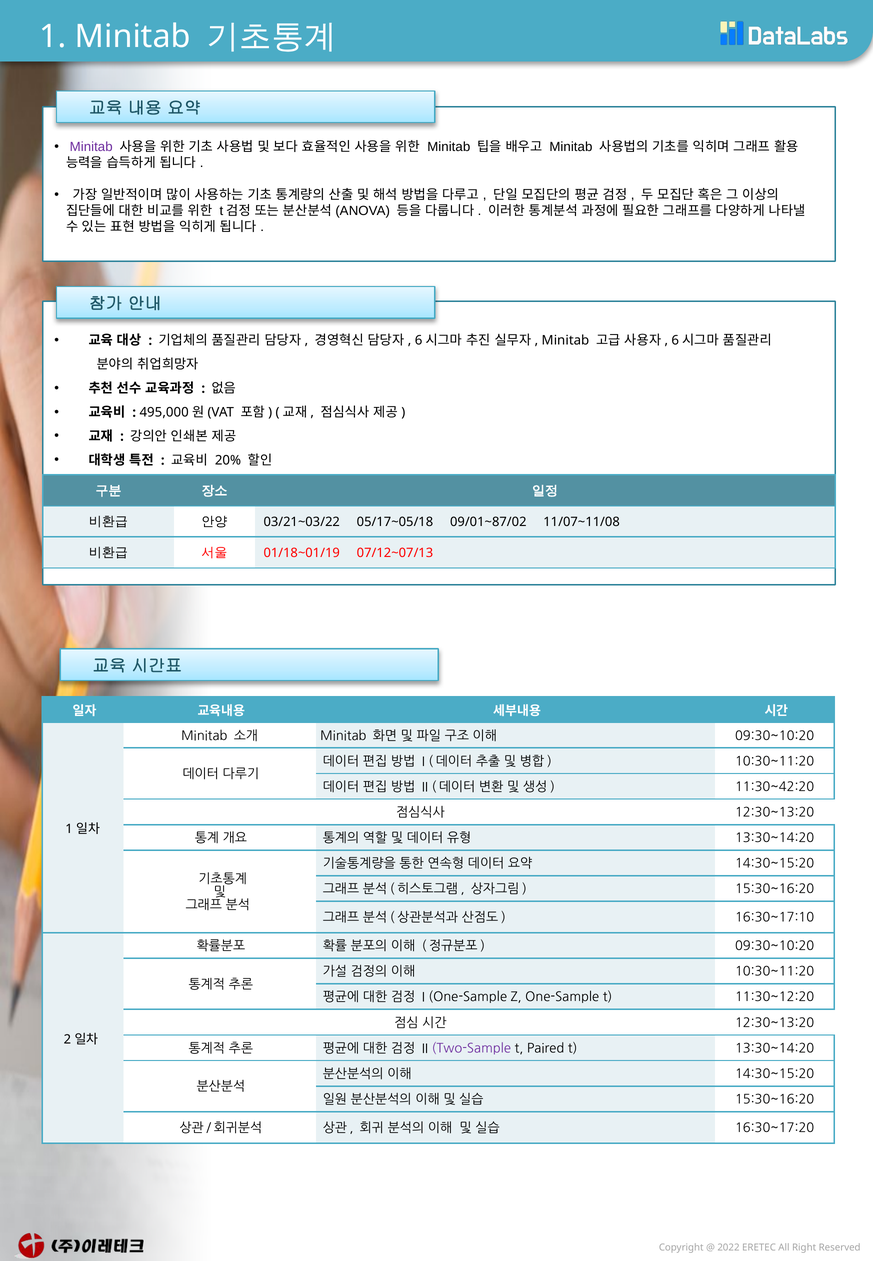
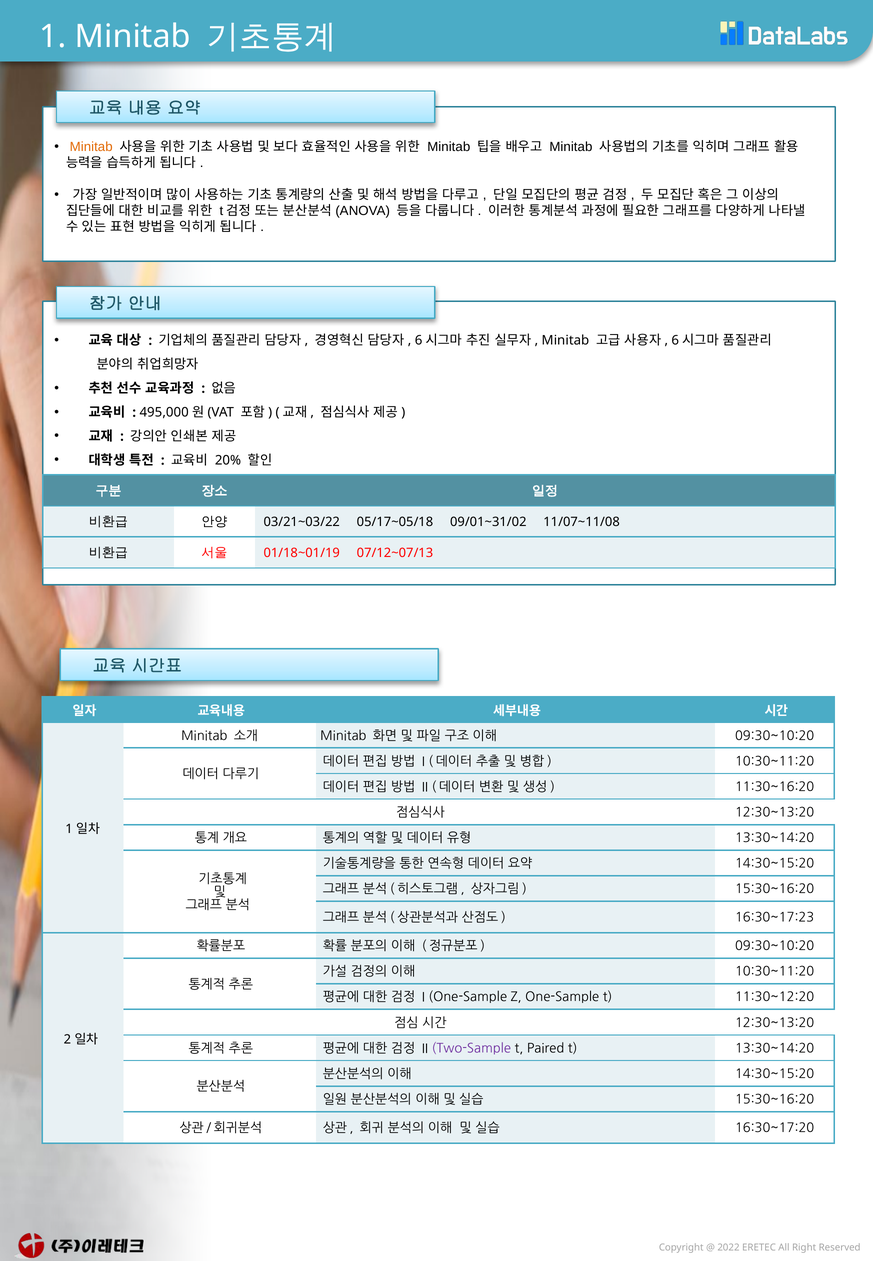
Minitab at (91, 147) colour: purple -> orange
09/01~87/02: 09/01~87/02 -> 09/01~31/02
11:30~42:20: 11:30~42:20 -> 11:30~16:20
16:30~17:10: 16:30~17:10 -> 16:30~17:23
